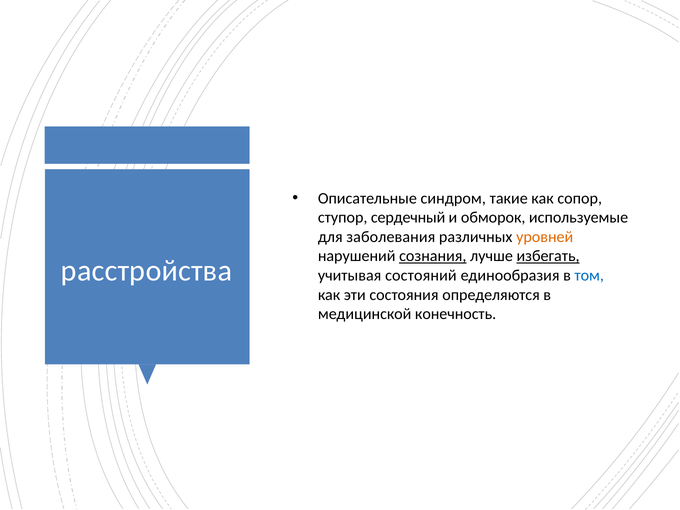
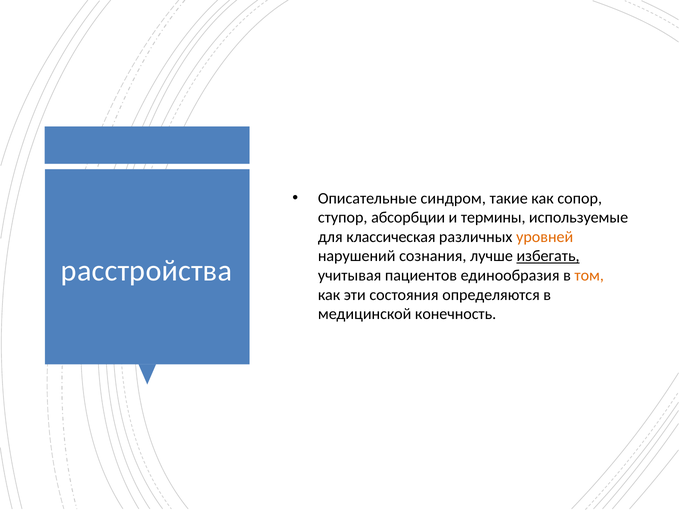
сердечный: сердечный -> абсорбции
обморок: обморок -> термины
заболевания: заболевания -> классическая
сознания underline: present -> none
состояний: состояний -> пациентов
том colour: blue -> orange
